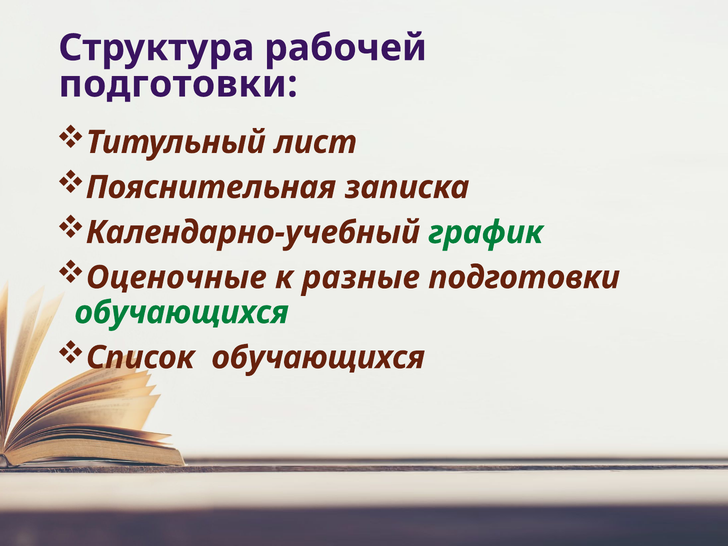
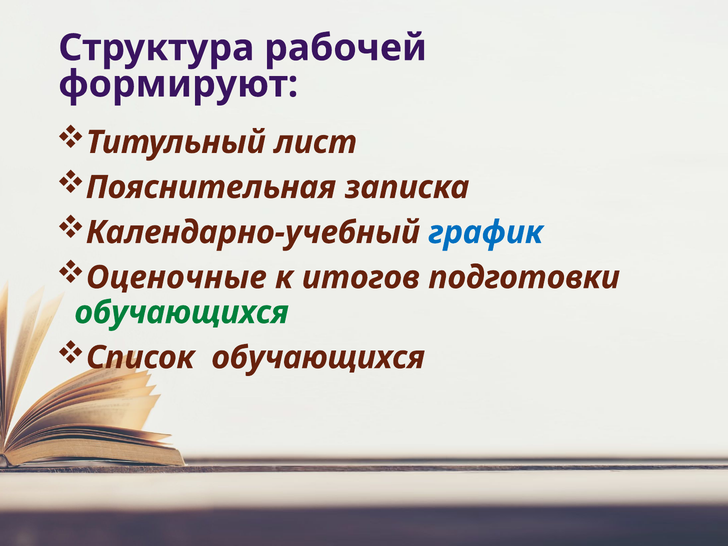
подготовки at (178, 84): подготовки -> формируют
график colour: green -> blue
разные: разные -> итогов
